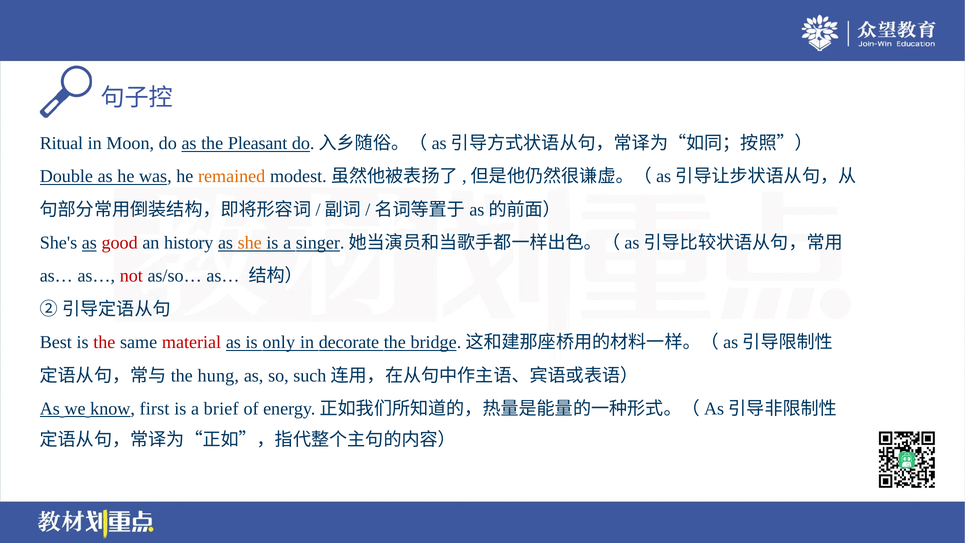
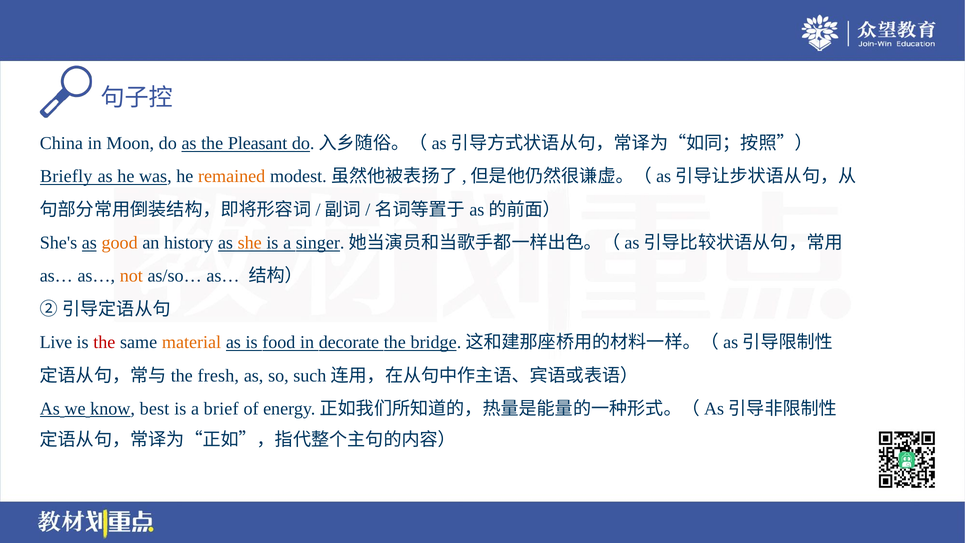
Ritual: Ritual -> China
Double: Double -> Briefly
good colour: red -> orange
not colour: red -> orange
Best: Best -> Live
material colour: red -> orange
only: only -> food
hung: hung -> fresh
first: first -> best
